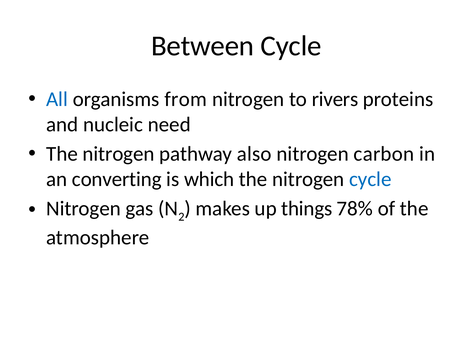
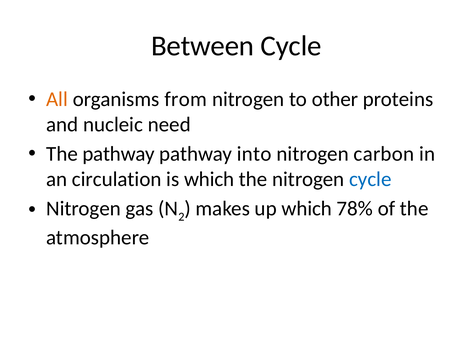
All colour: blue -> orange
rivers: rivers -> other
nitrogen at (119, 154): nitrogen -> pathway
also: also -> into
converting: converting -> circulation
up things: things -> which
